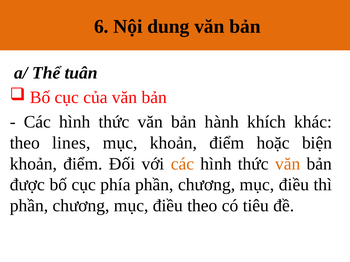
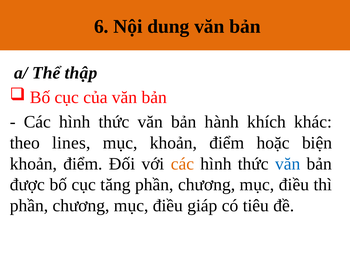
tuân: tuân -> thập
văn at (288, 164) colour: orange -> blue
phía: phía -> tăng
điều theo: theo -> giáp
